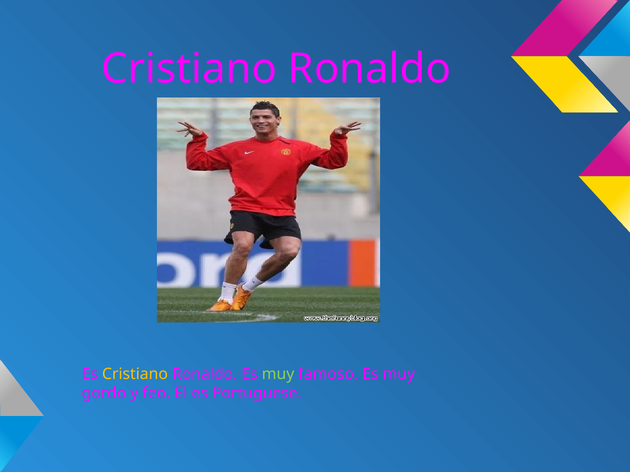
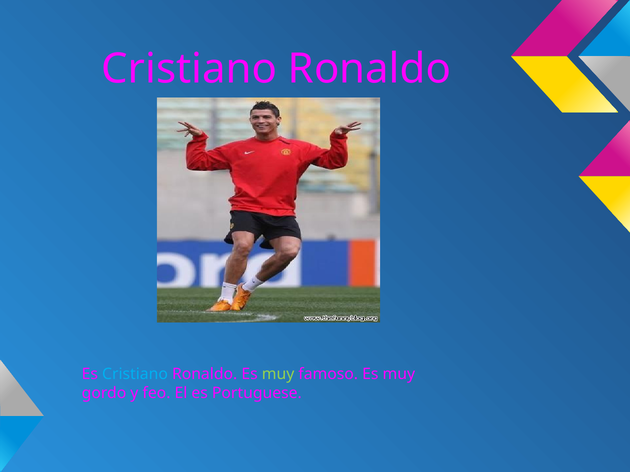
Cristiano at (135, 375) colour: yellow -> light blue
